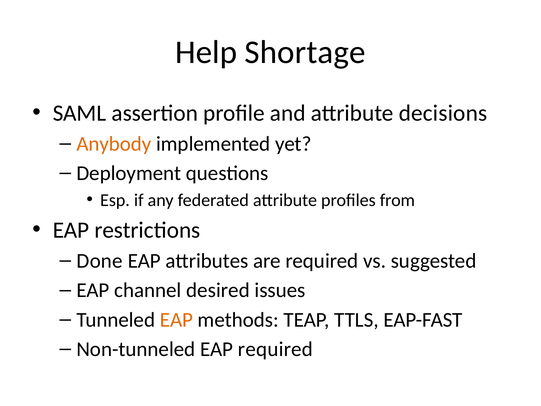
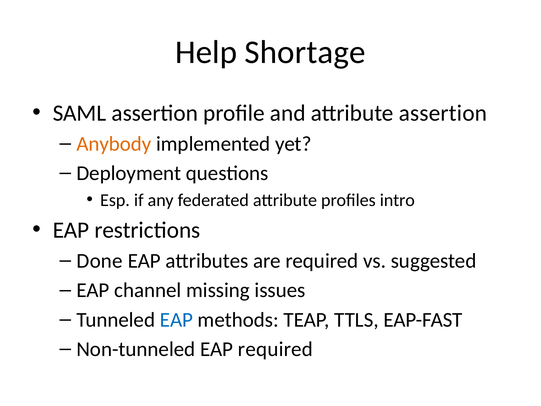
attribute decisions: decisions -> assertion
from: from -> intro
desired: desired -> missing
EAP at (176, 320) colour: orange -> blue
